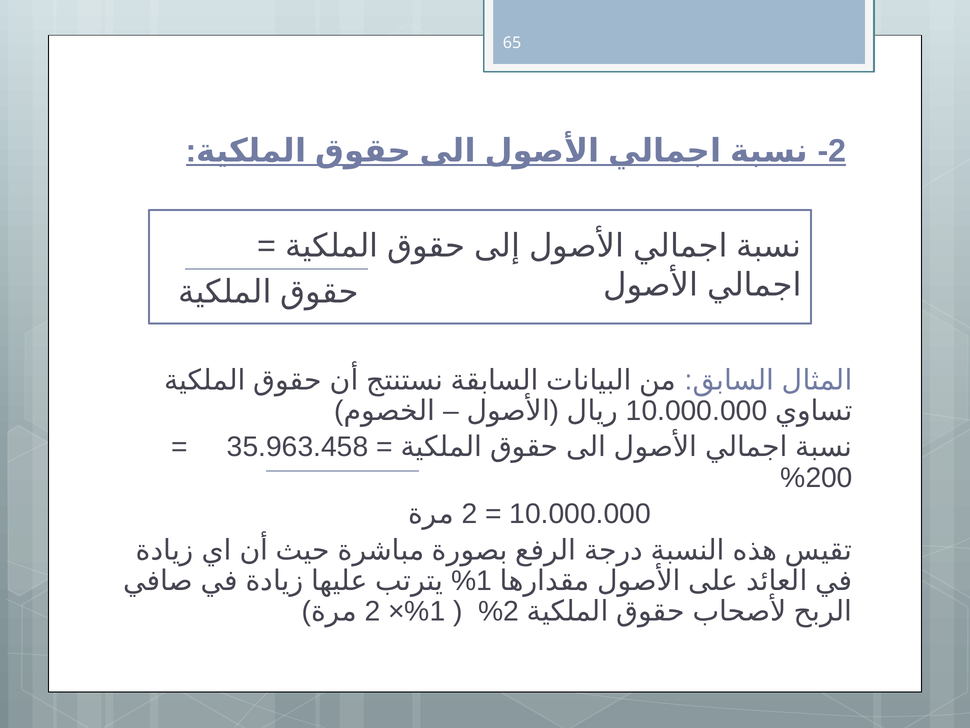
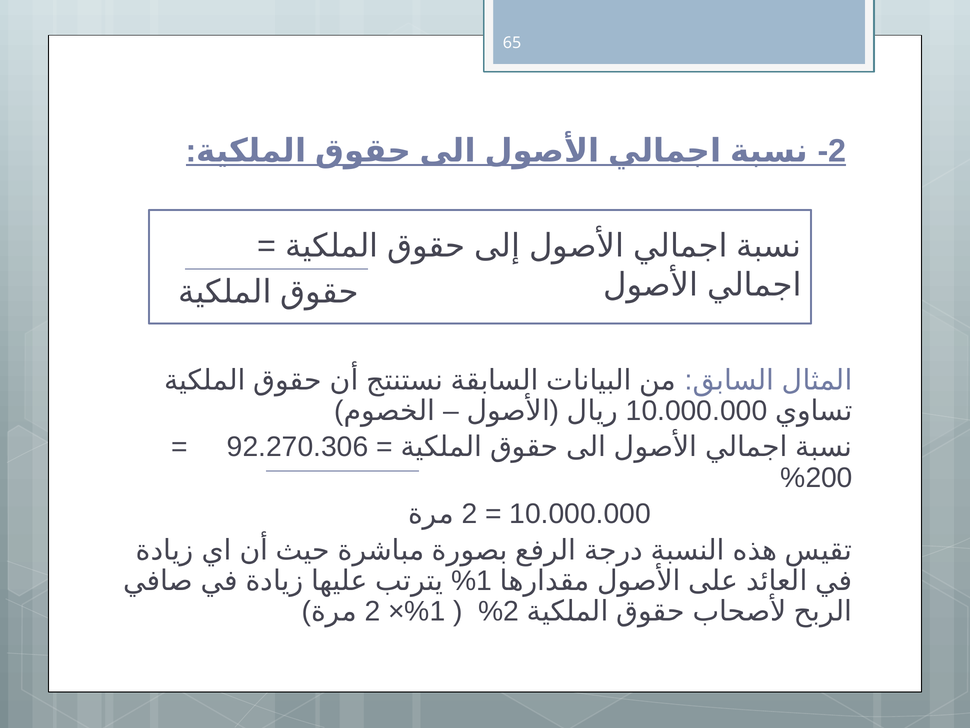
35.963.458: 35.963.458 -> 92.270.306
